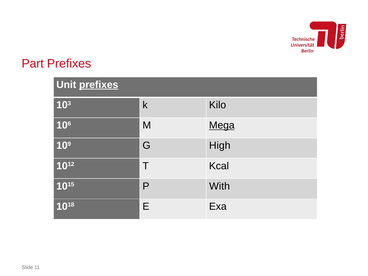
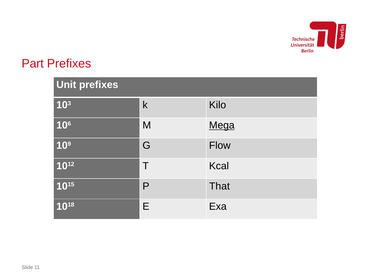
prefixes at (99, 85) underline: present -> none
High: High -> Flow
With: With -> That
